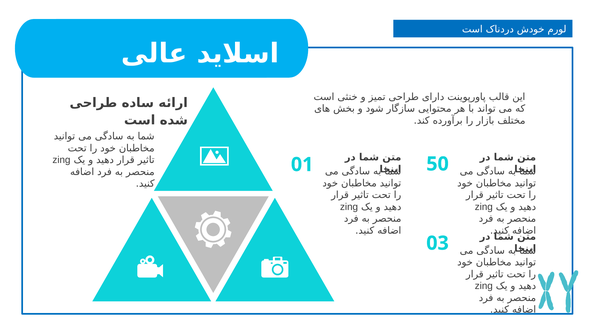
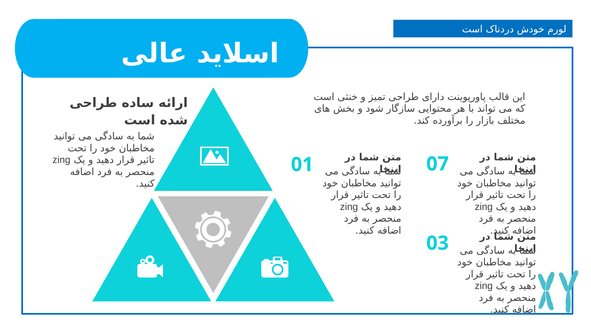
50: 50 -> 07
